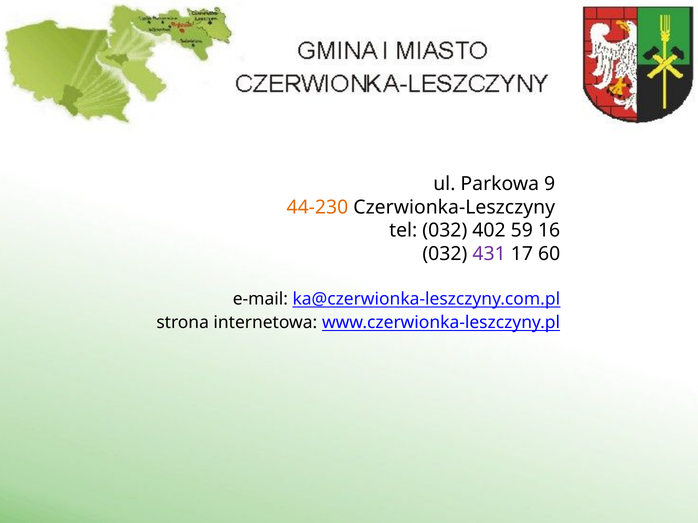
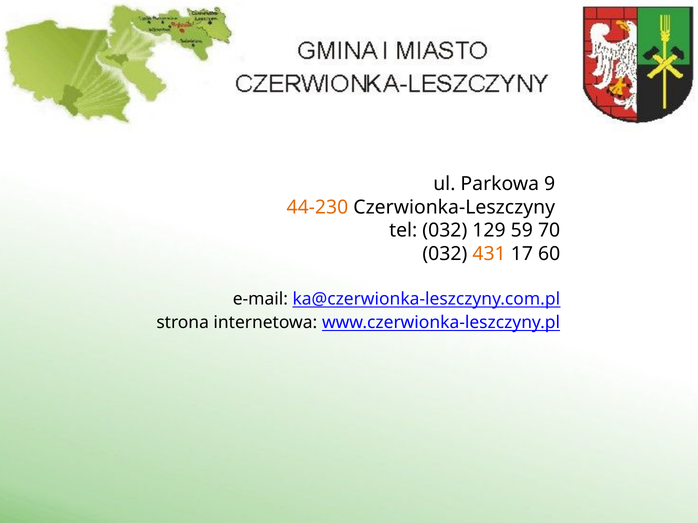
402: 402 -> 129
16: 16 -> 70
431 colour: purple -> orange
